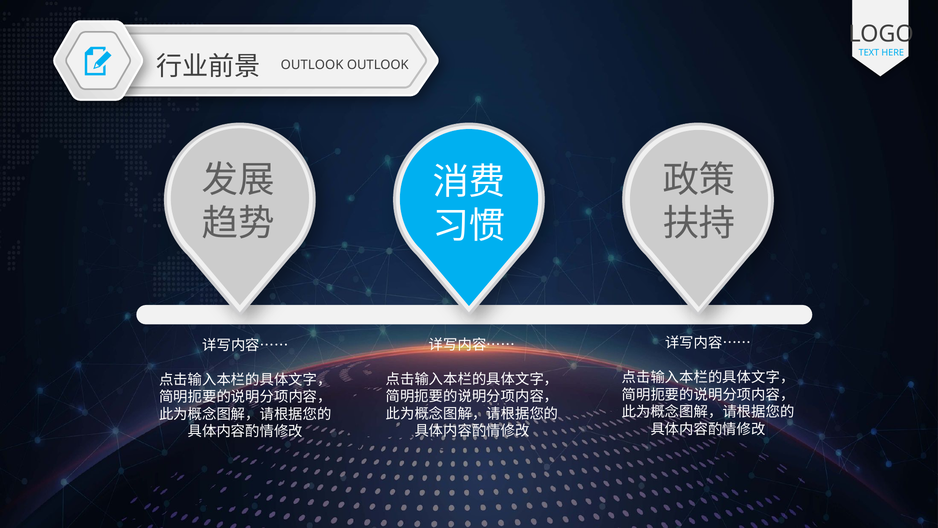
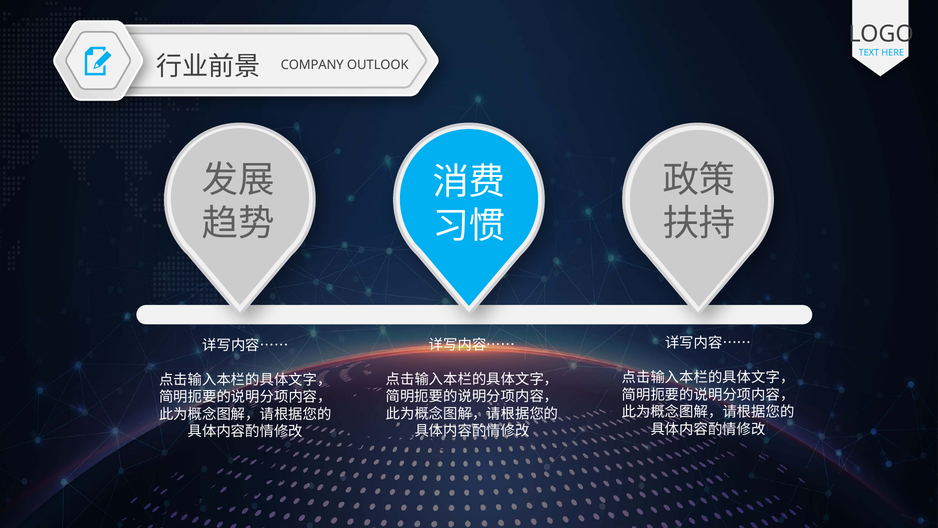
OUTLOOK at (312, 65): OUTLOOK -> COMPANY
